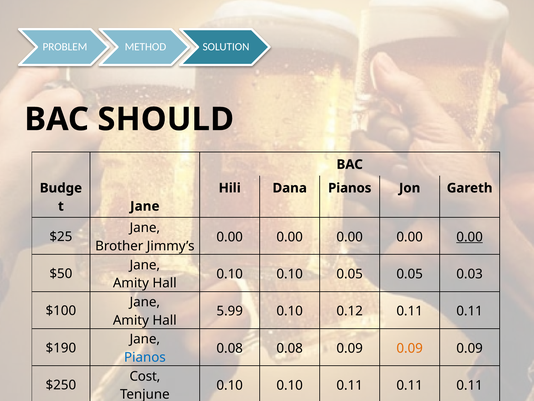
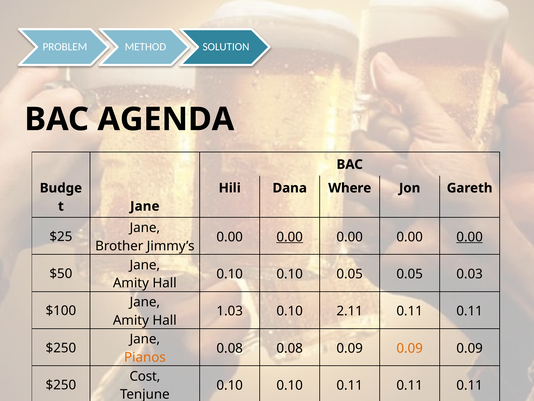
SHOULD: SHOULD -> AGENDA
Dana Pianos: Pianos -> Where
0.00 at (290, 237) underline: none -> present
5.99: 5.99 -> 1.03
0.12: 0.12 -> 2.11
$190 at (61, 348): $190 -> $250
Pianos at (145, 357) colour: blue -> orange
